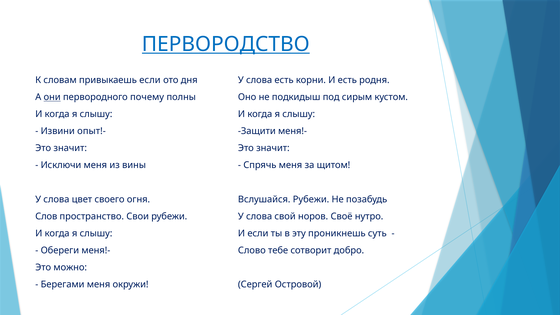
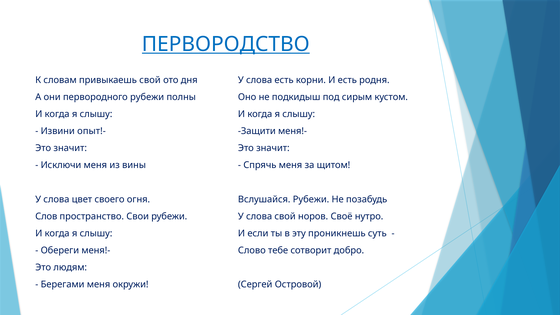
привыкаешь если: если -> свой
они underline: present -> none
первородного почему: почему -> рубежи
можно: можно -> людям
